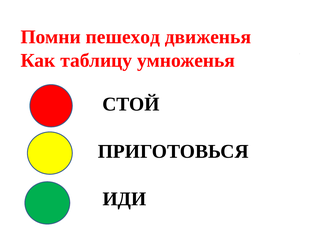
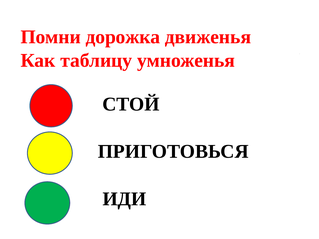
пешеход: пешеход -> дорожка
